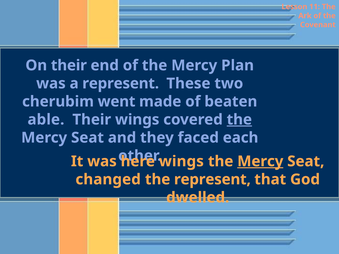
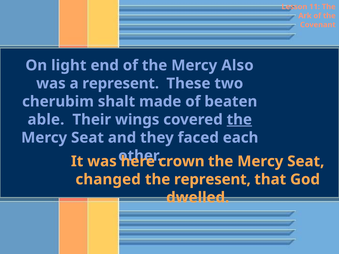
On their: their -> light
Plan: Plan -> Also
went: went -> shalt
wings at (181, 161): wings -> crown
Mercy at (260, 161) underline: present -> none
